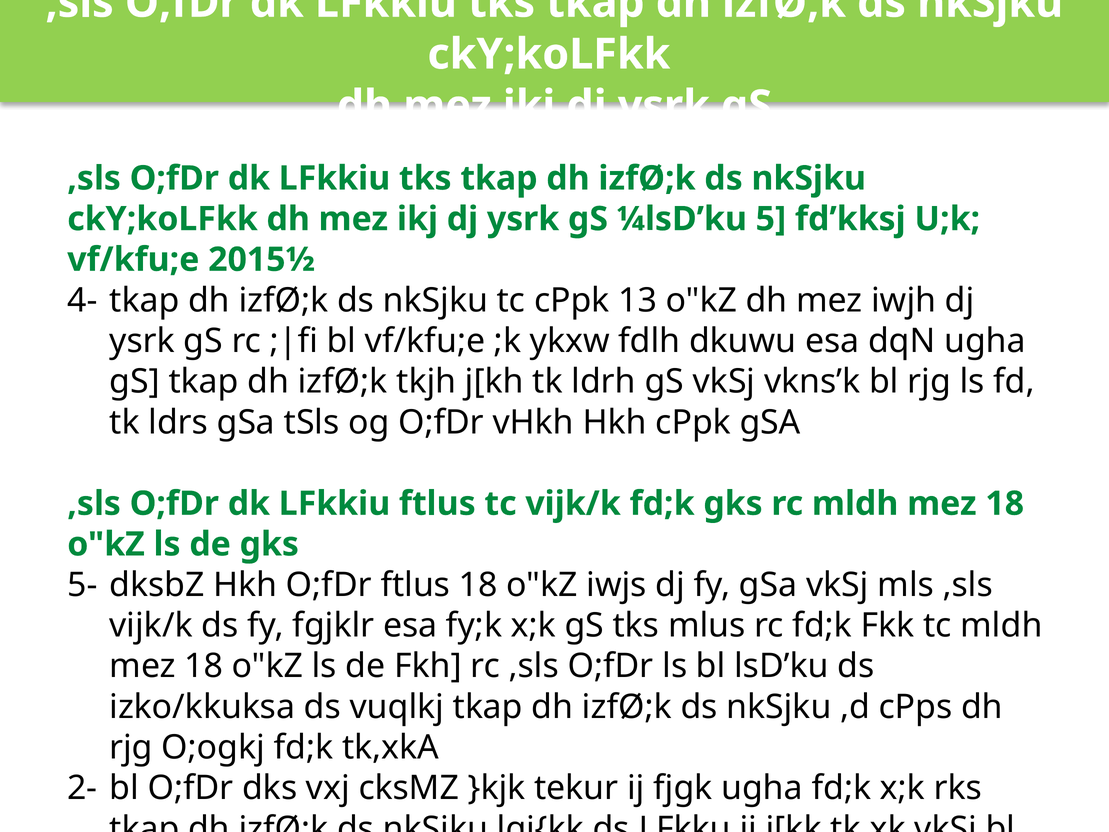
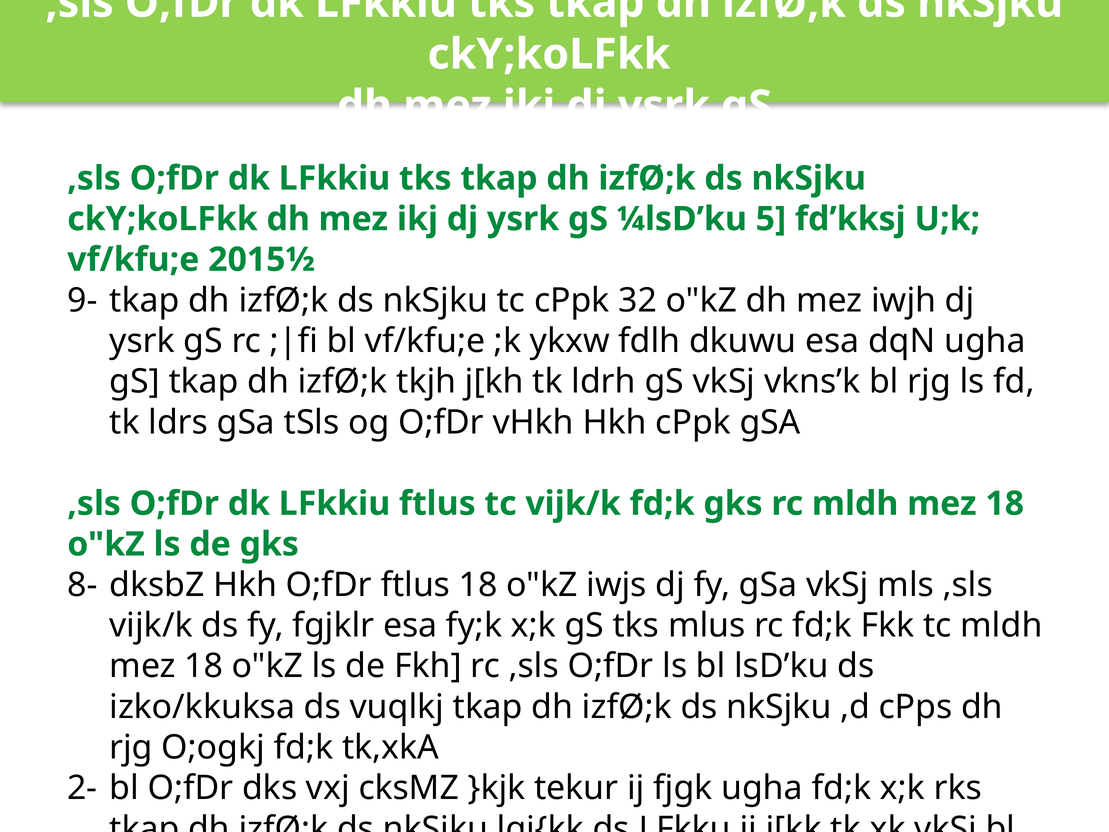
4-: 4- -> 9-
13: 13 -> 32
5-: 5- -> 8-
